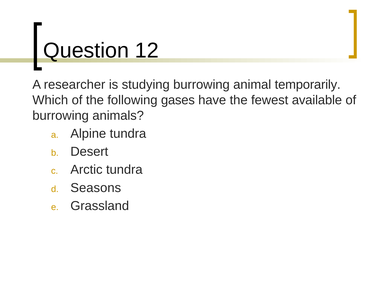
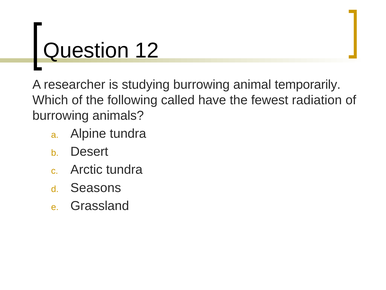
gases: gases -> called
available: available -> radiation
